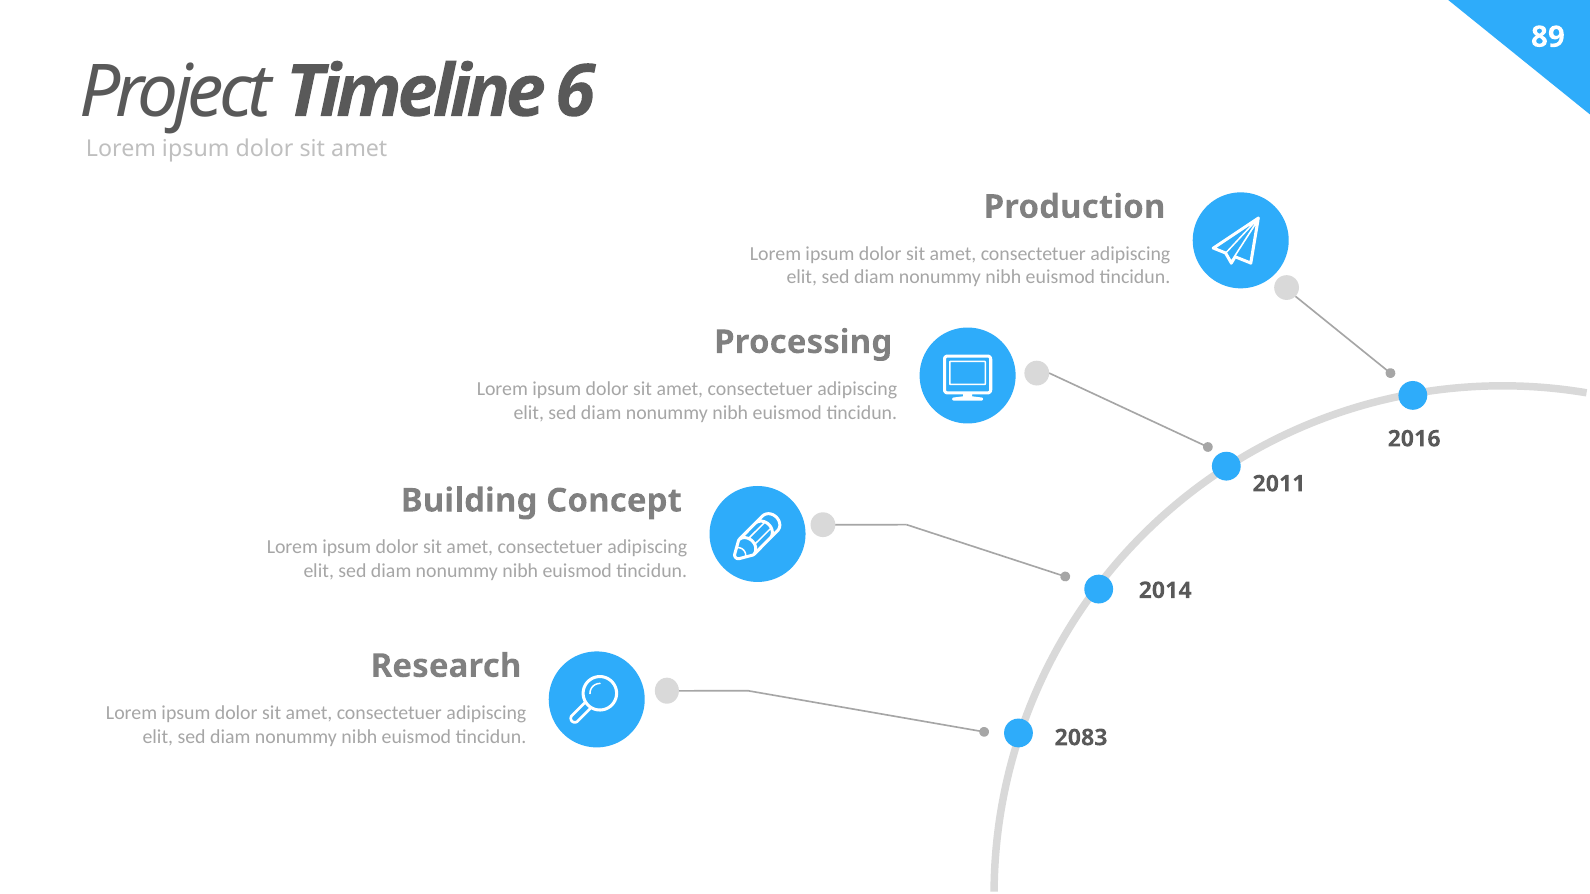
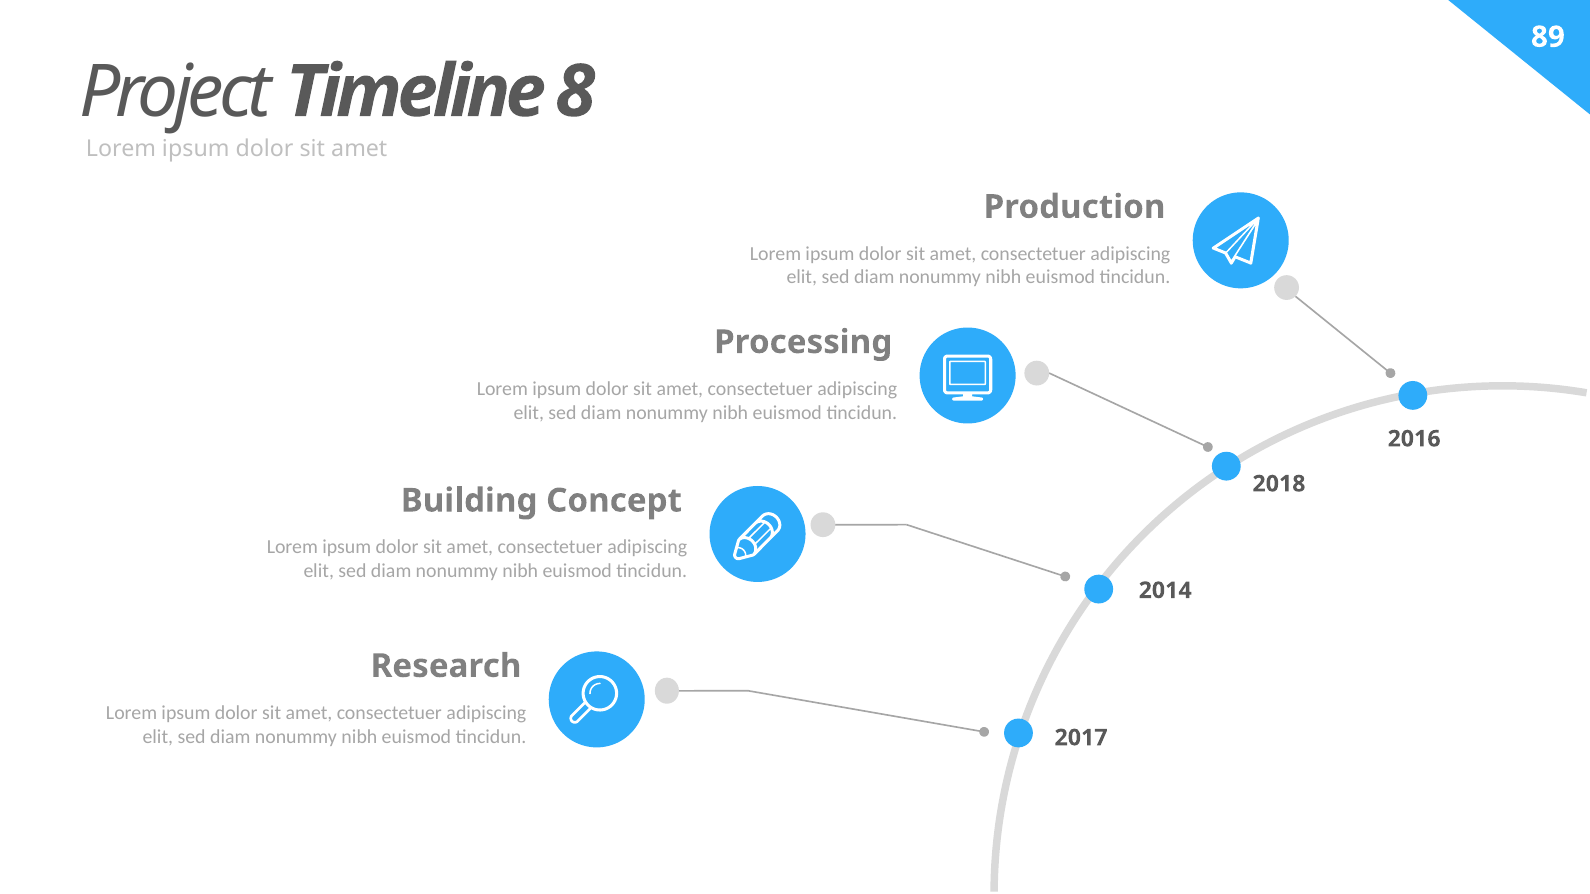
6: 6 -> 8
2011: 2011 -> 2018
2083: 2083 -> 2017
